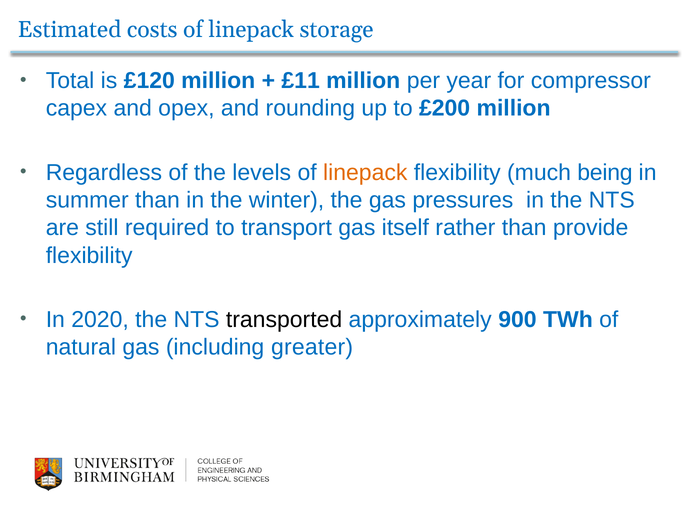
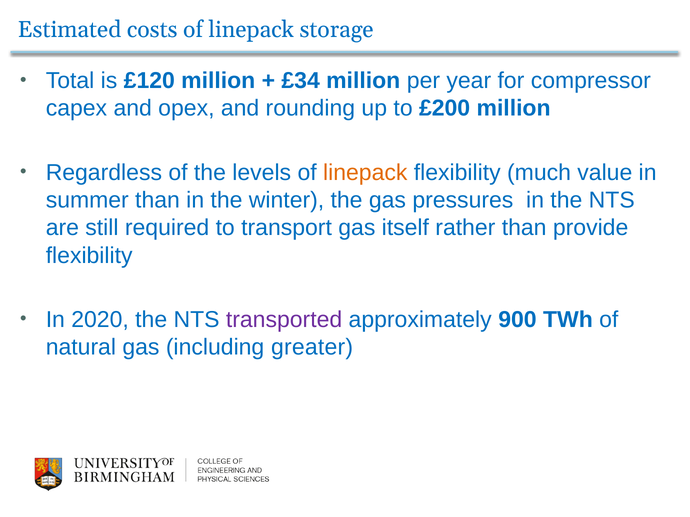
£11: £11 -> £34
being: being -> value
transported colour: black -> purple
